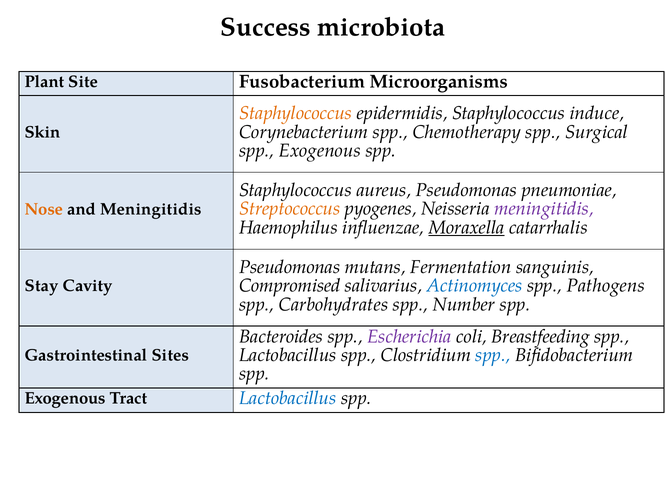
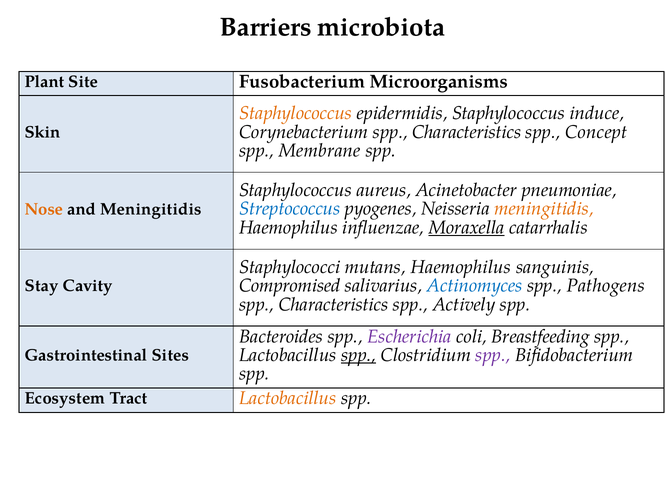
Success: Success -> Barriers
Corynebacterium spp Chemotherapy: Chemotherapy -> Characteristics
Surgical: Surgical -> Concept
Exogenous at (320, 150): Exogenous -> Membrane
aureus Pseudomonas: Pseudomonas -> Acinetobacter
Streptococcus colour: orange -> blue
meningitidis at (544, 209) colour: purple -> orange
Pseudomonas at (290, 267): Pseudomonas -> Staphylococci
mutans Fermentation: Fermentation -> Haemophilus
Carbohydrates at (333, 304): Carbohydrates -> Characteristics
Number: Number -> Actively
spp at (359, 355) underline: none -> present
spp at (493, 355) colour: blue -> purple
Exogenous at (65, 398): Exogenous -> Ecosystem
Lactobacillus at (288, 398) colour: blue -> orange
